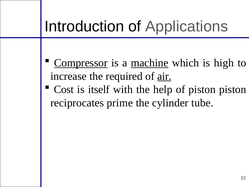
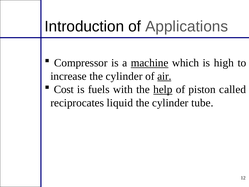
Compressor underline: present -> none
increase the required: required -> cylinder
itself: itself -> fuels
help underline: none -> present
piston piston: piston -> called
prime: prime -> liquid
